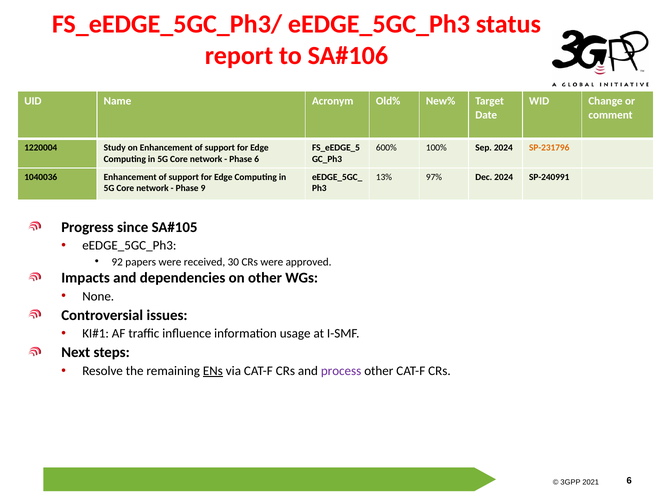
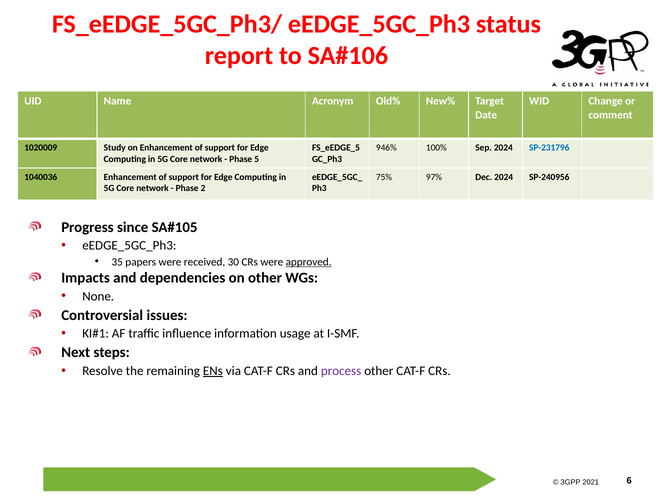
1220004: 1220004 -> 1020009
600%: 600% -> 946%
SP-231796 colour: orange -> blue
Phase 6: 6 -> 5
13%: 13% -> 75%
SP-240991: SP-240991 -> SP-240956
9: 9 -> 2
92: 92 -> 35
approved underline: none -> present
